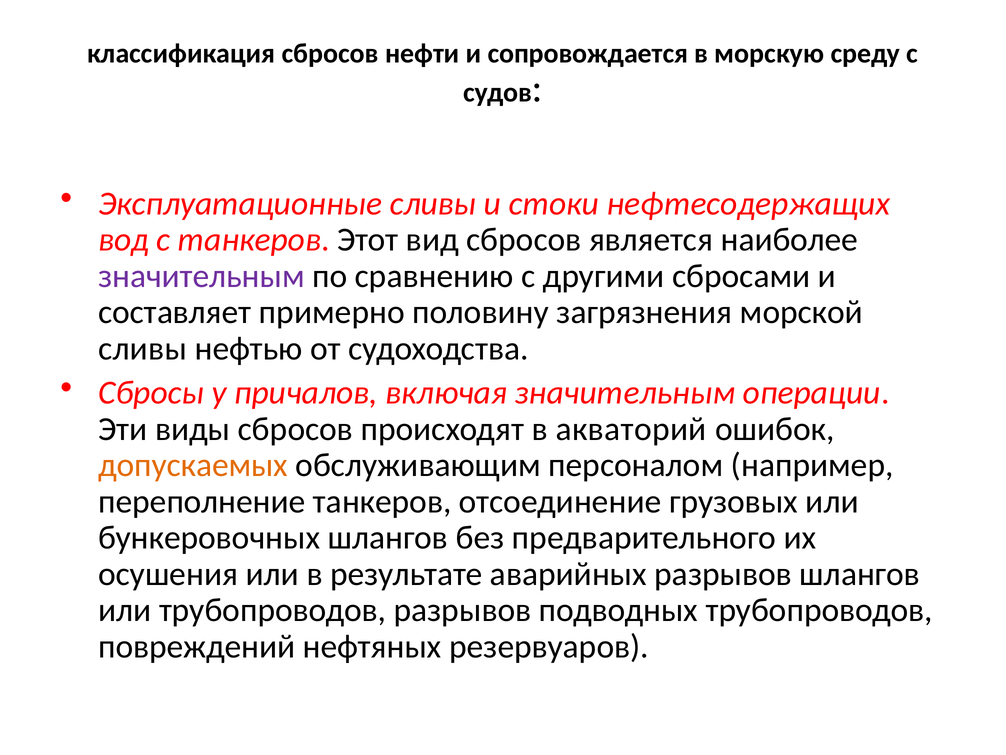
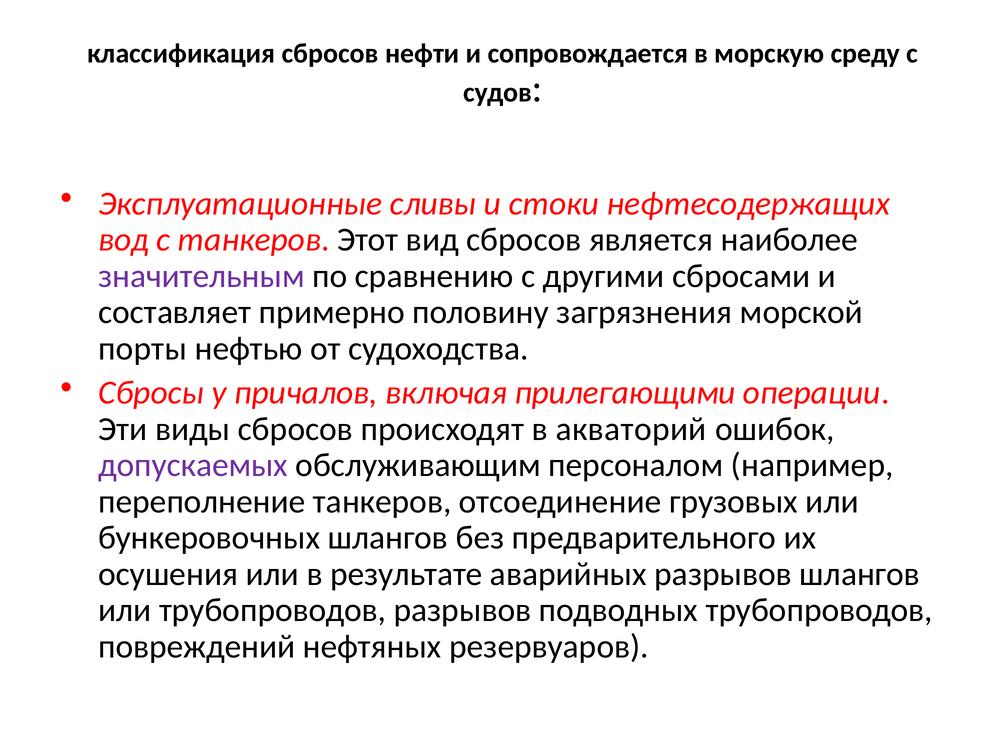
сливы at (142, 348): сливы -> порты
включая значительным: значительным -> прилегающими
допускаемых colour: orange -> purple
